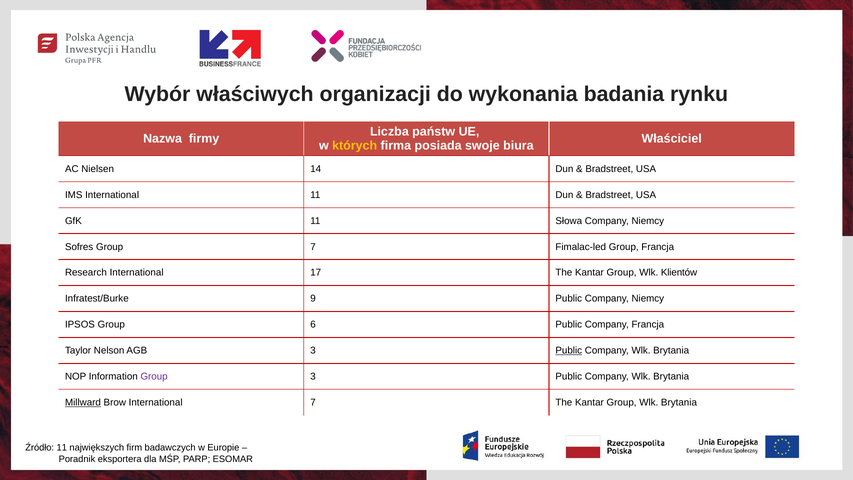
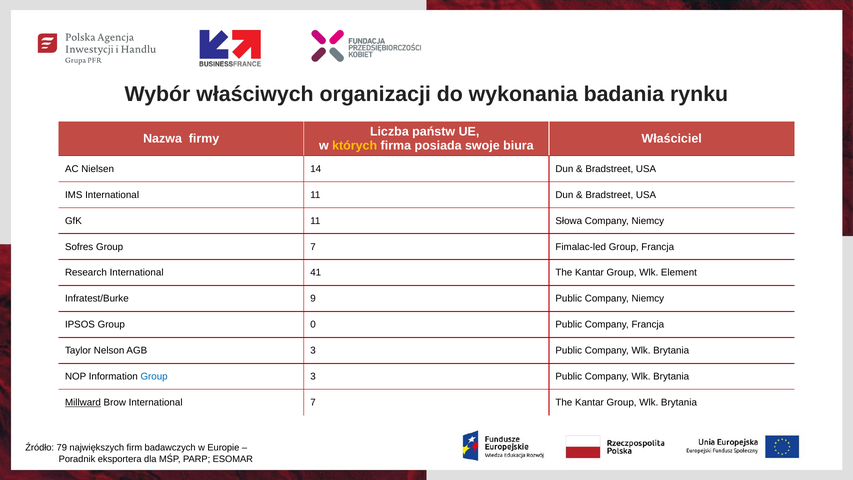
17: 17 -> 41
Klientów: Klientów -> Element
6: 6 -> 0
Public at (569, 350) underline: present -> none
Group at (154, 376) colour: purple -> blue
Źródło 11: 11 -> 79
